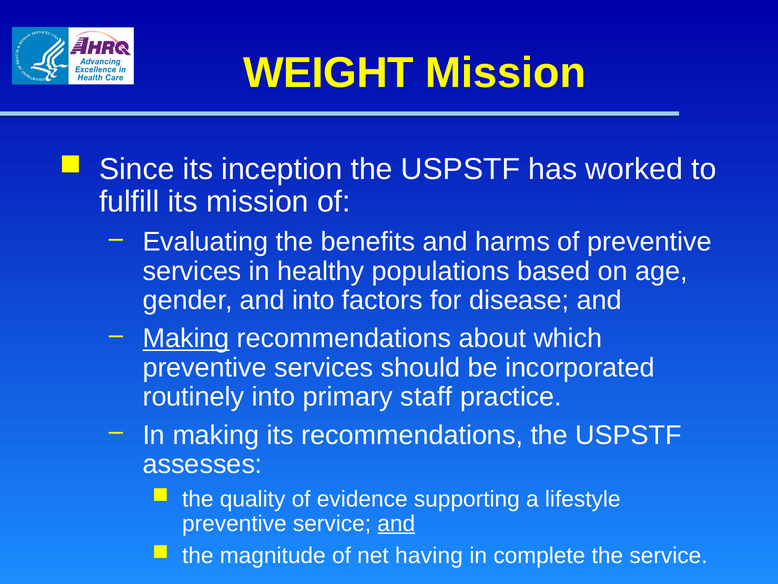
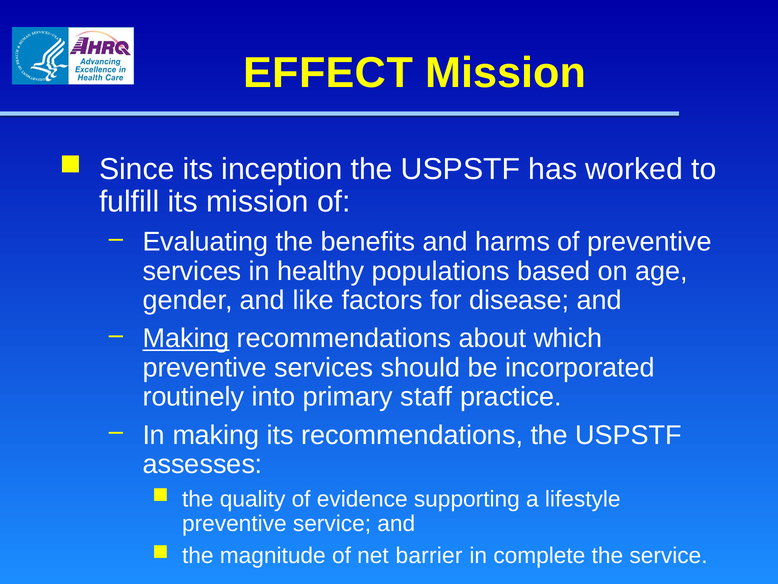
WEIGHT: WEIGHT -> EFFECT
and into: into -> like
and at (396, 523) underline: present -> none
having: having -> barrier
